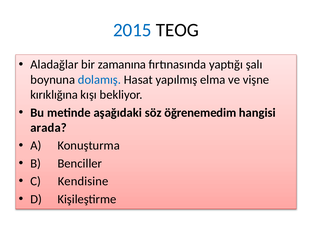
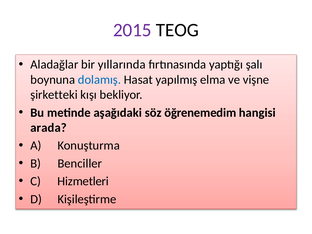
2015 colour: blue -> purple
zamanına: zamanına -> yıllarında
kırıklığına: kırıklığına -> şirketteki
Kendisine: Kendisine -> Hizmetleri
